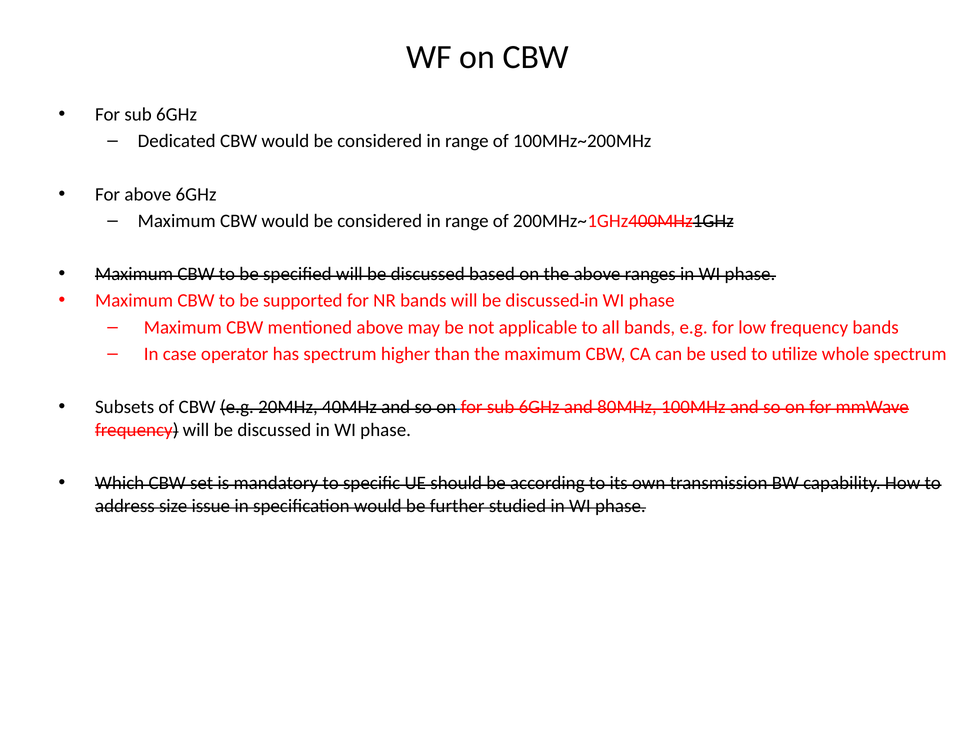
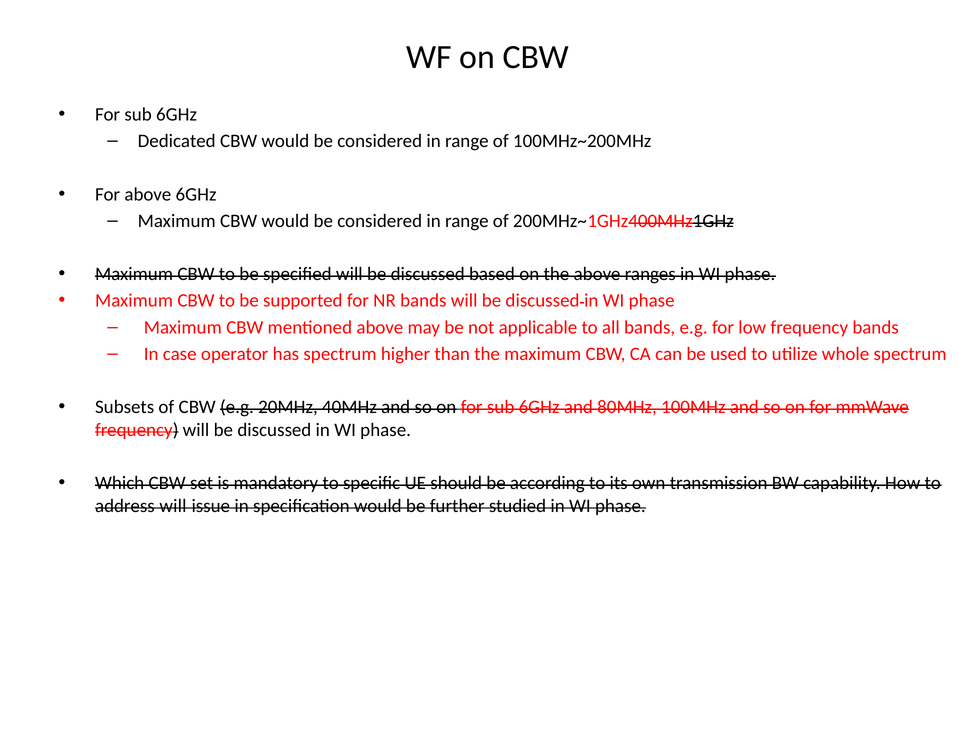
address size: size -> will
